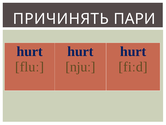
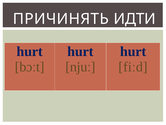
ПАРИ: ПАРИ -> ИДТИ
fluː: fluː -> bɔːt
